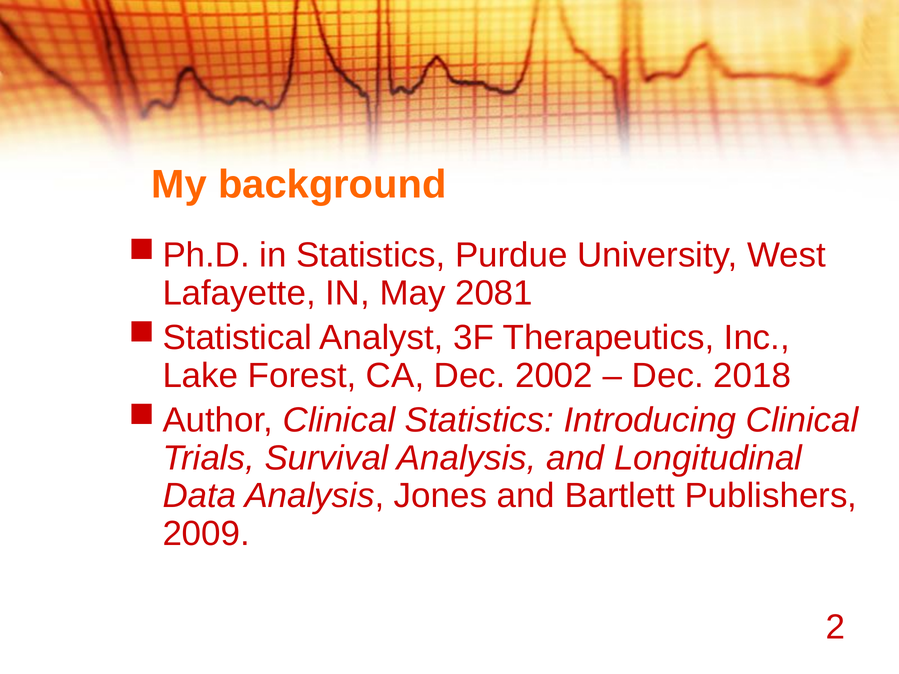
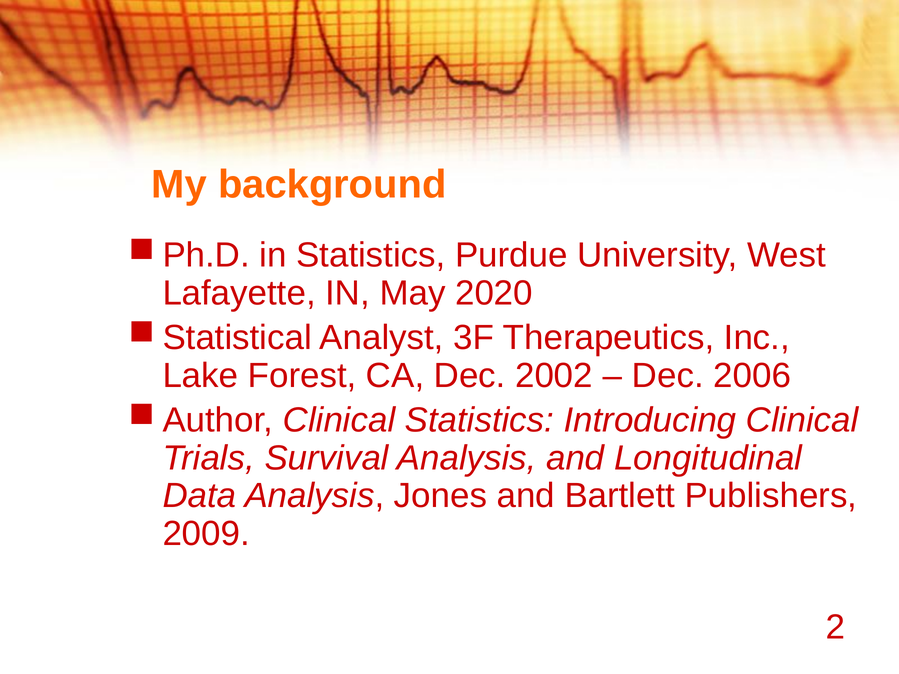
2081: 2081 -> 2020
2018: 2018 -> 2006
